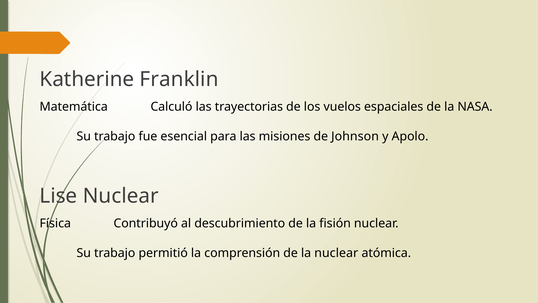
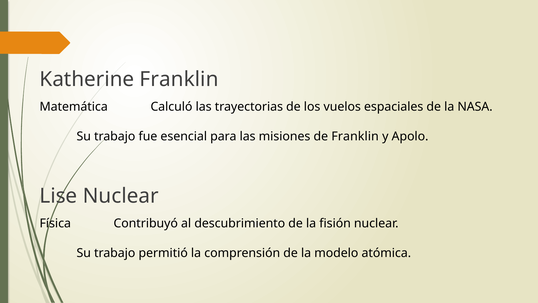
de Johnson: Johnson -> Franklin
la nuclear: nuclear -> modelo
